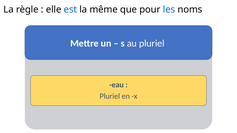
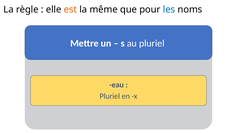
est colour: blue -> orange
